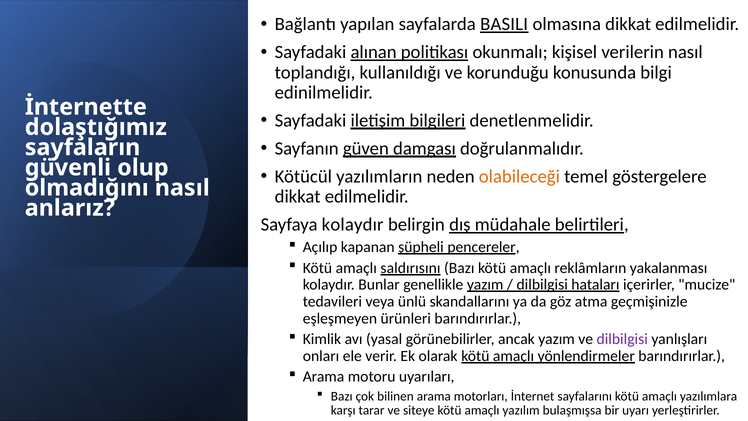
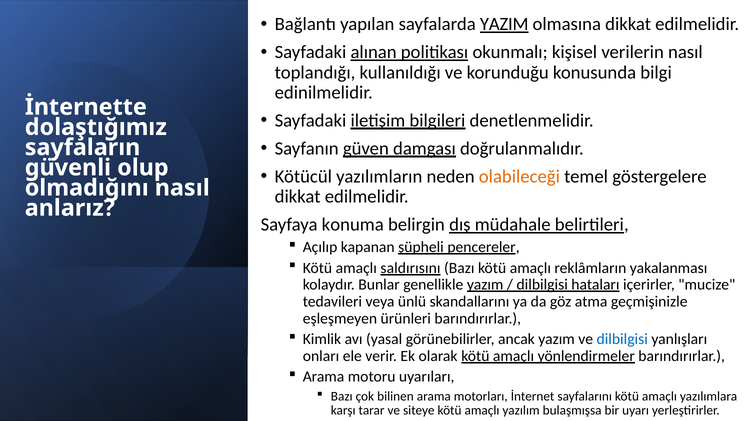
BASILI: BASILI -> YAZIM
Sayfaya kolaydır: kolaydır -> konuma
dilbilgisi at (622, 339) colour: purple -> blue
